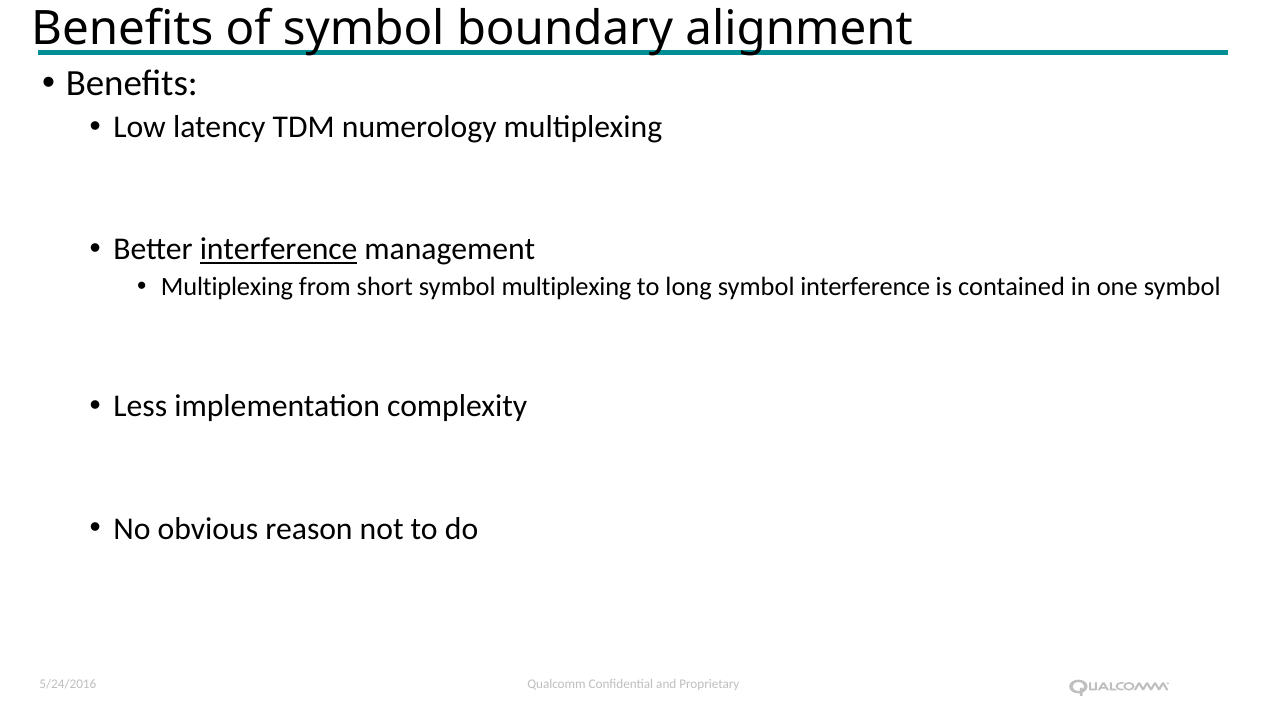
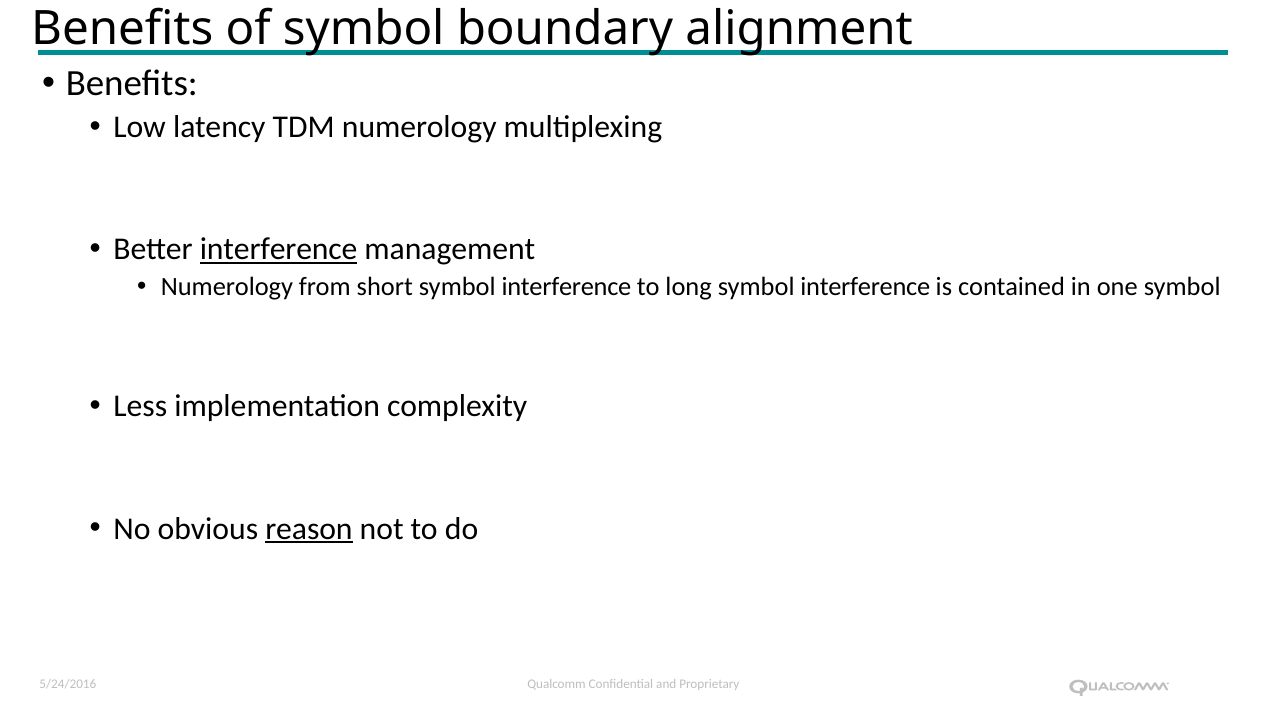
Multiplexing at (227, 287): Multiplexing -> Numerology
short symbol multiplexing: multiplexing -> interference
reason underline: none -> present
